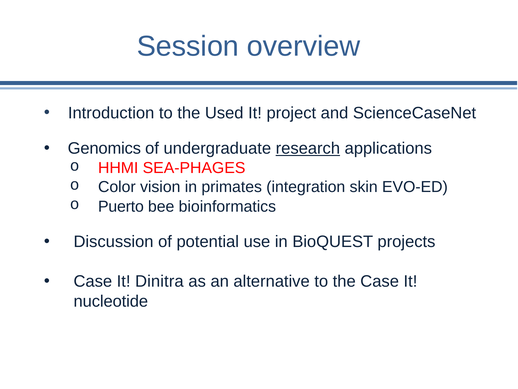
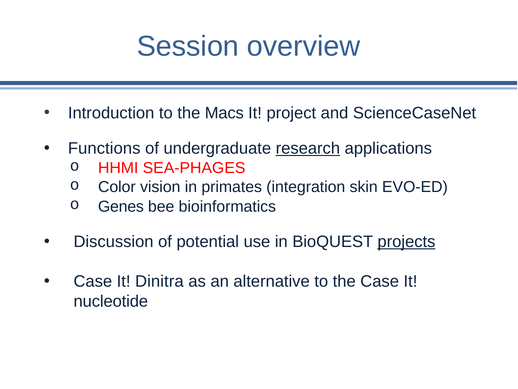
Used: Used -> Macs
Genomics: Genomics -> Functions
Puerto: Puerto -> Genes
projects underline: none -> present
